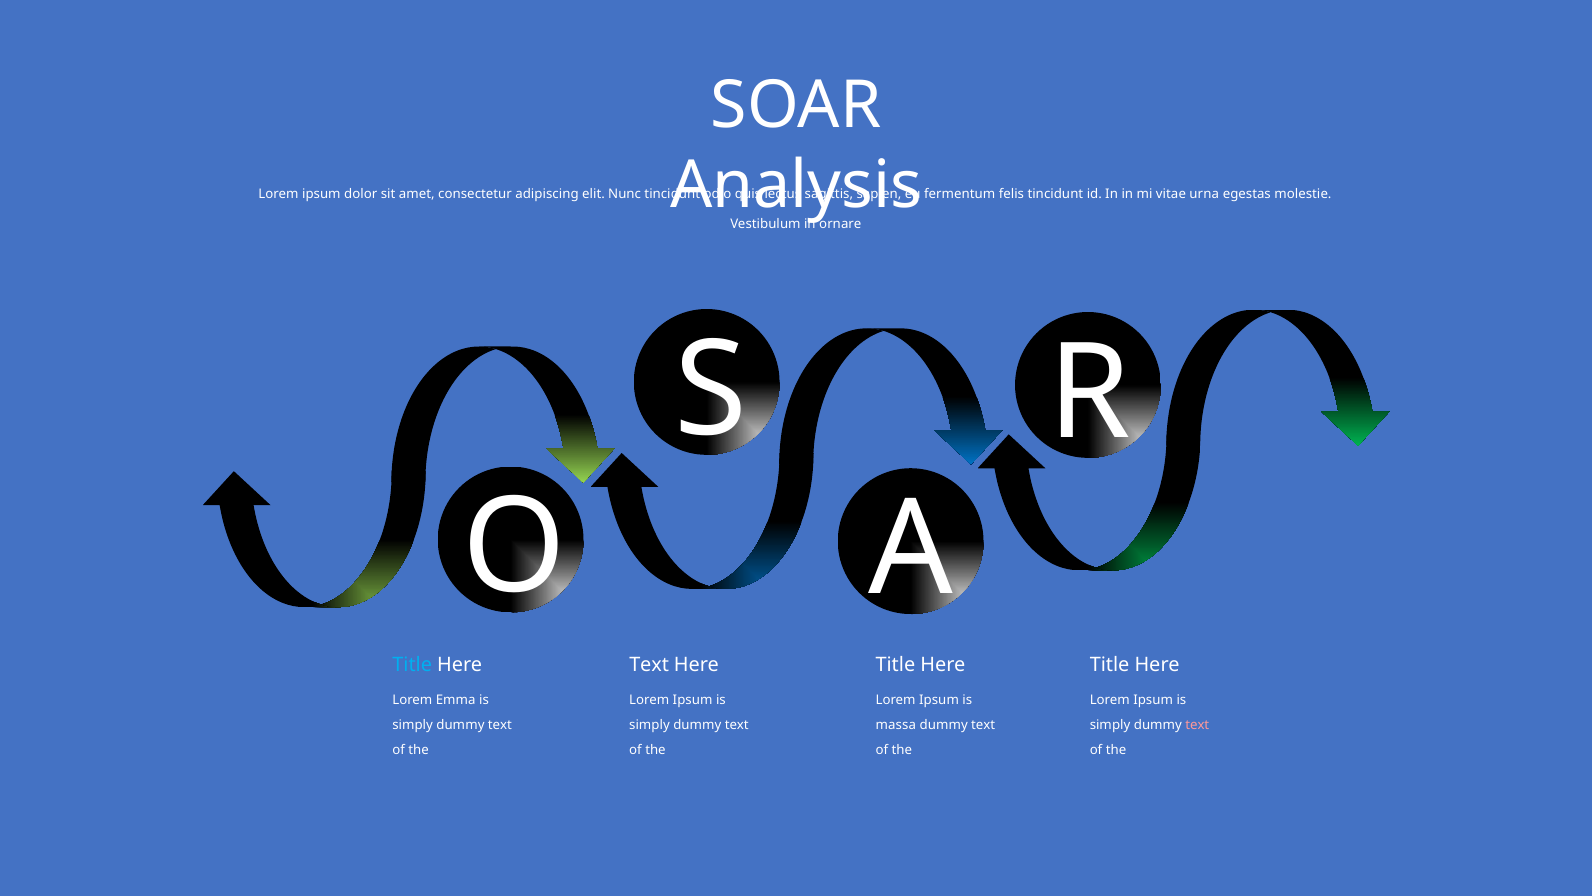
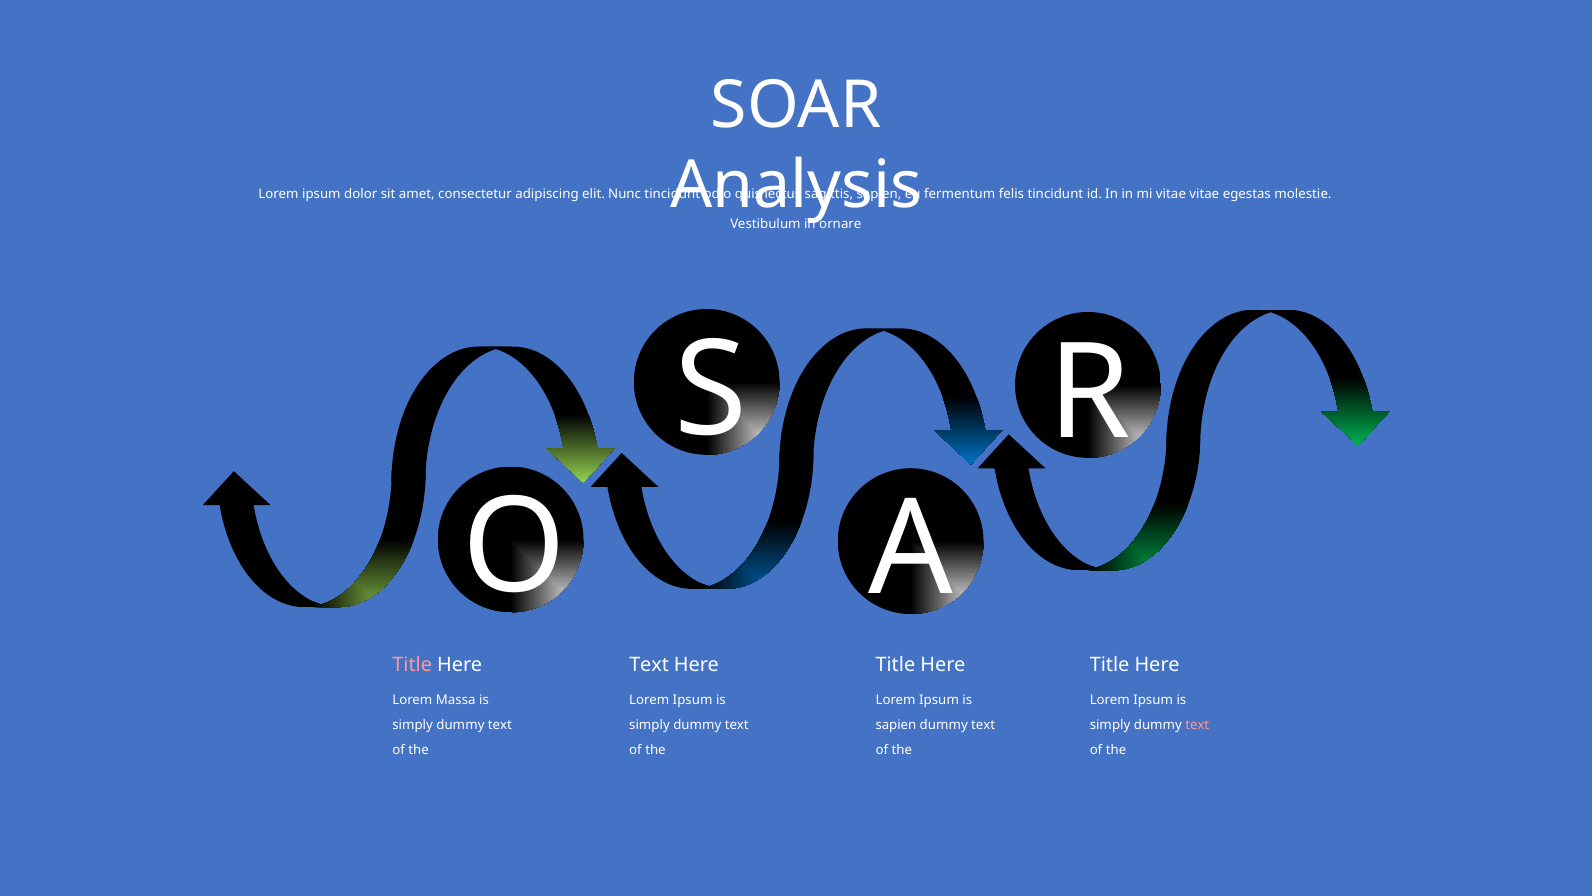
vitae urna: urna -> vitae
Title at (412, 664) colour: light blue -> pink
Emma: Emma -> Massa
massa at (896, 725): massa -> sapien
